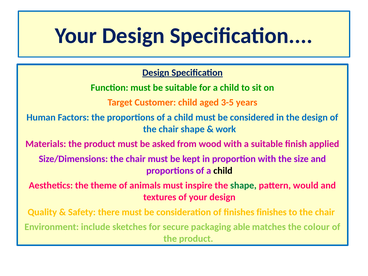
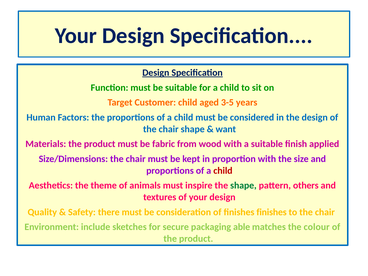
work: work -> want
asked: asked -> fabric
child at (223, 171) colour: black -> red
would: would -> others
